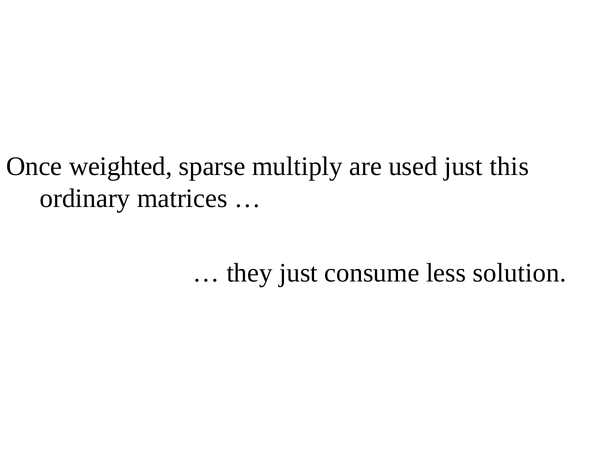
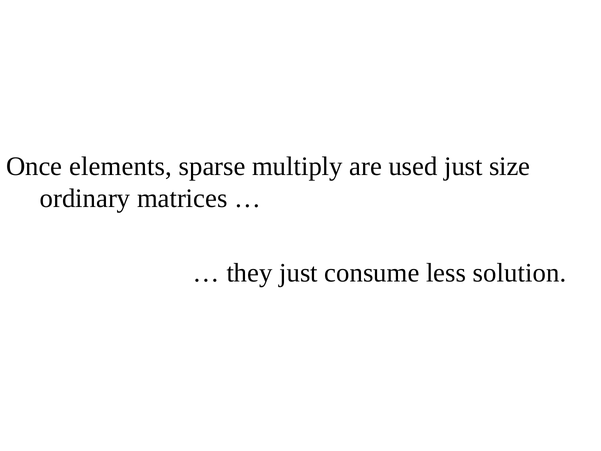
weighted: weighted -> elements
this: this -> size
